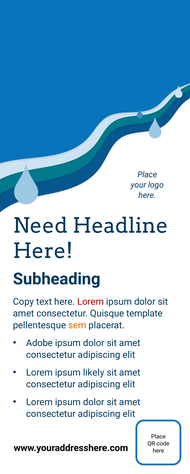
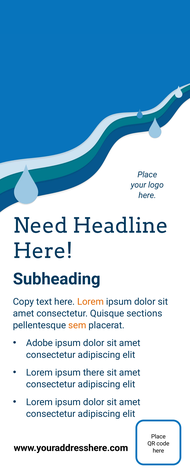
Lorem at (91, 302) colour: red -> orange
template: template -> sections
likely: likely -> there
